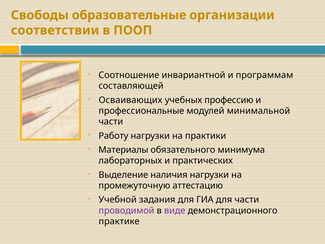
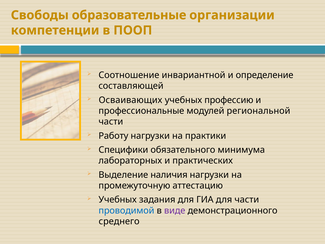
соответствии: соответствии -> компетенции
программам: программам -> определение
минимальной: минимальной -> региональной
Материалы: Материалы -> Специфики
Учебной at (118, 200): Учебной -> Учебных
проводимой colour: purple -> blue
практике: практике -> среднего
